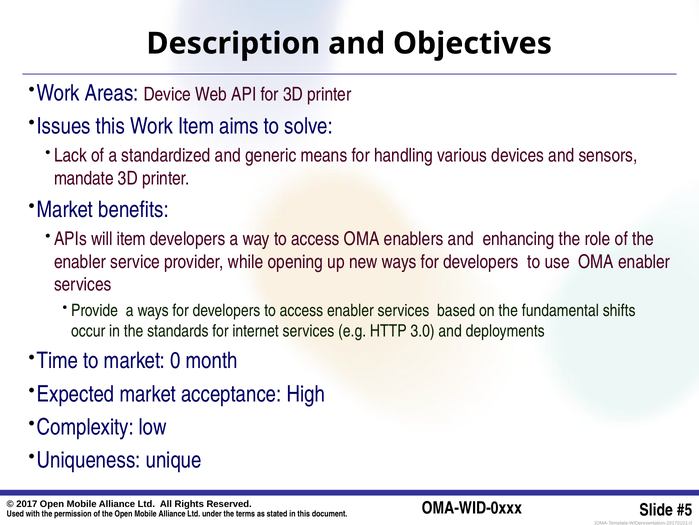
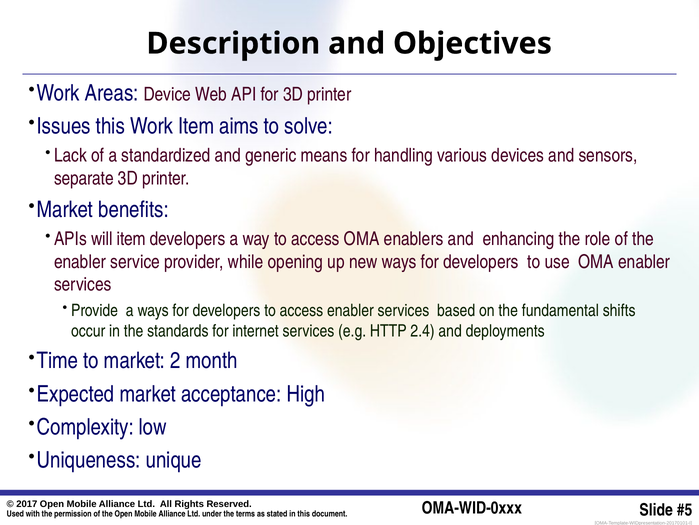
mandate: mandate -> separate
3.0: 3.0 -> 2.4
0: 0 -> 2
